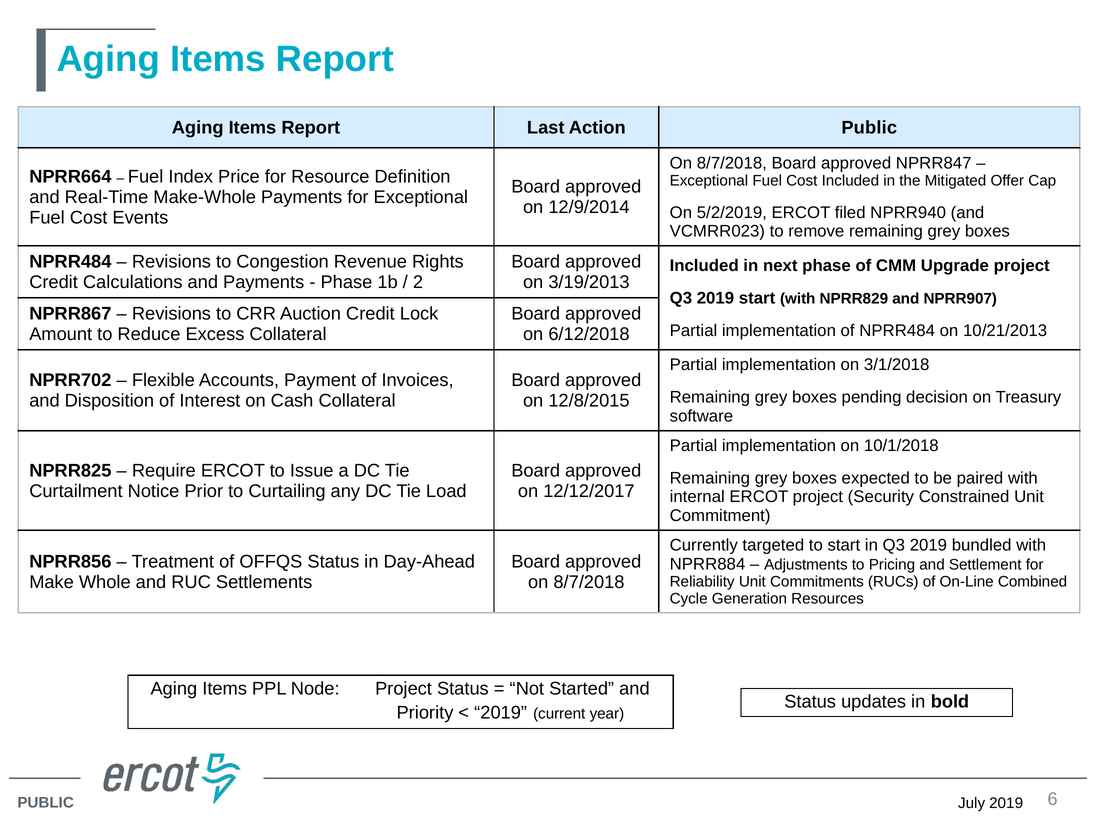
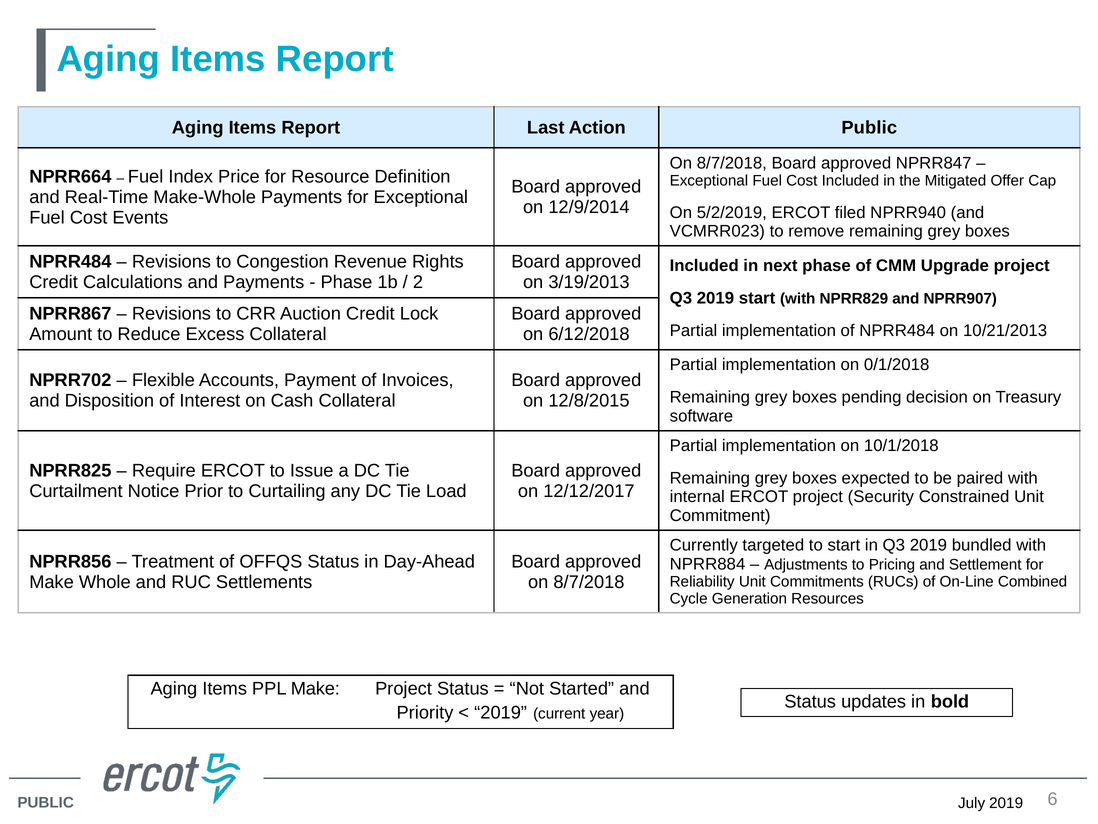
3/1/2018: 3/1/2018 -> 0/1/2018
PPL Node: Node -> Make
